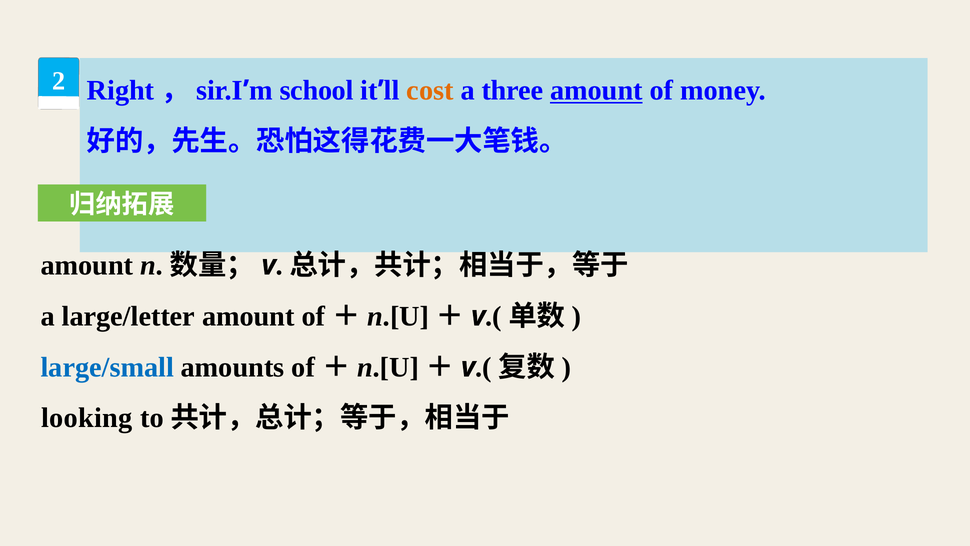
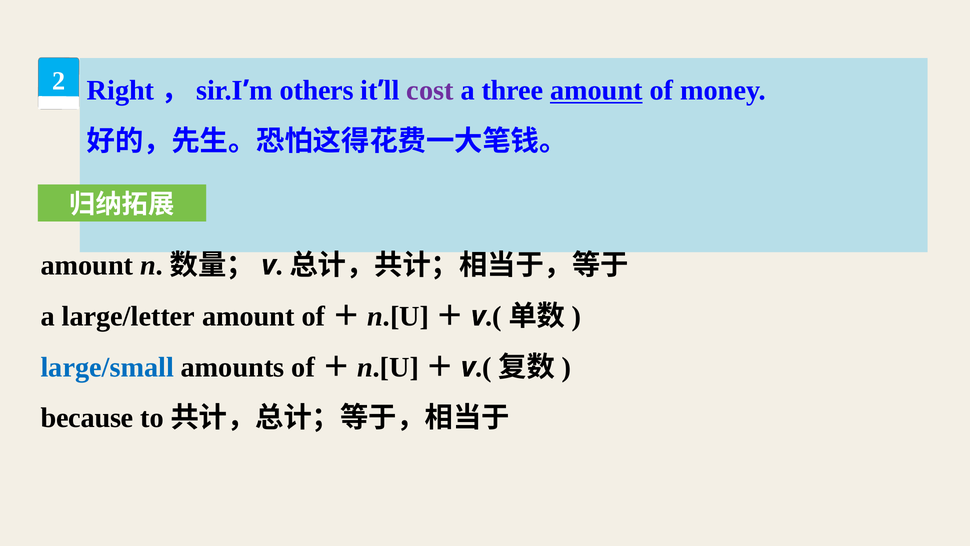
school: school -> others
cost colour: orange -> purple
looking: looking -> because
